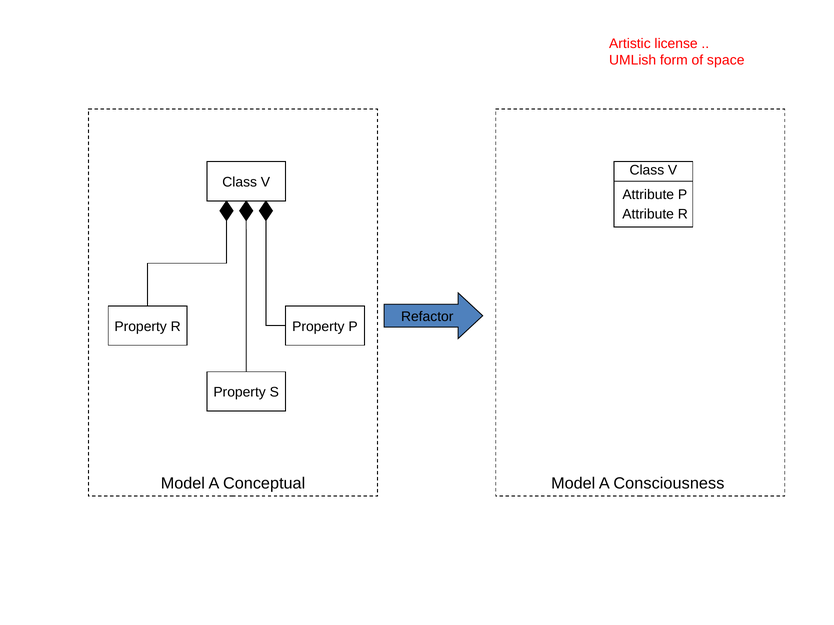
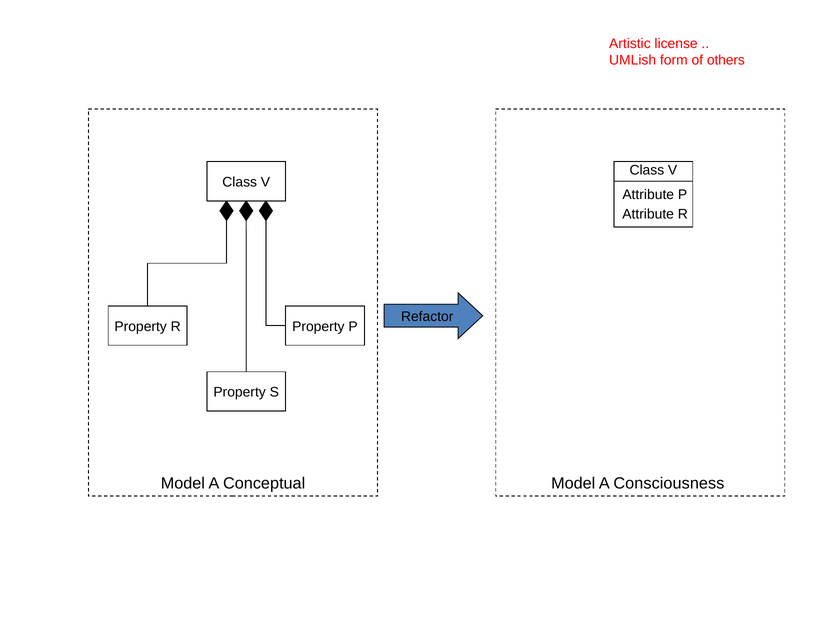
space: space -> others
